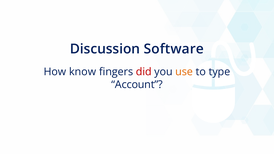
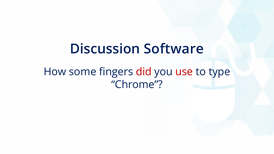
know: know -> some
use colour: orange -> red
Account: Account -> Chrome
